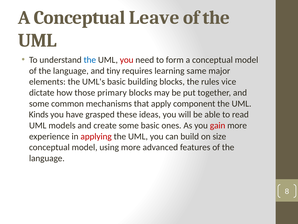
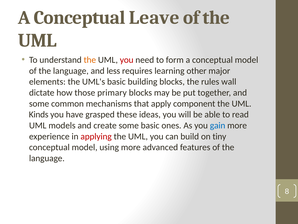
the at (90, 60) colour: blue -> orange
tiny: tiny -> less
same: same -> other
vice: vice -> wall
gain colour: red -> blue
size: size -> tiny
